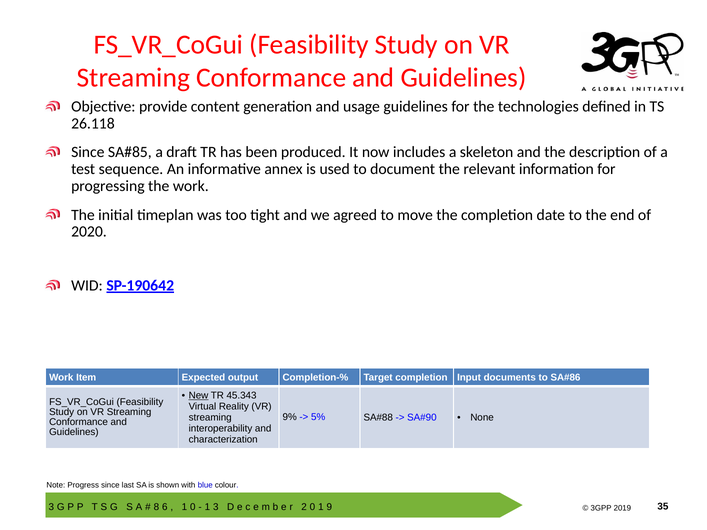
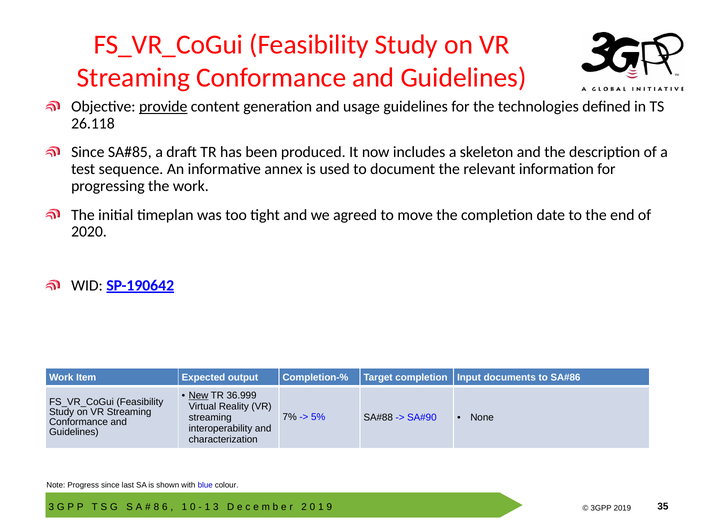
provide underline: none -> present
45.343: 45.343 -> 36.999
9%: 9% -> 7%
